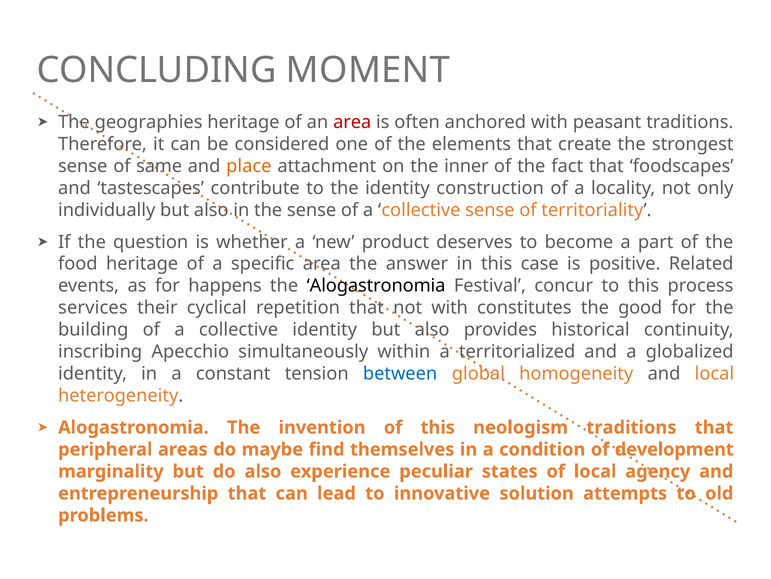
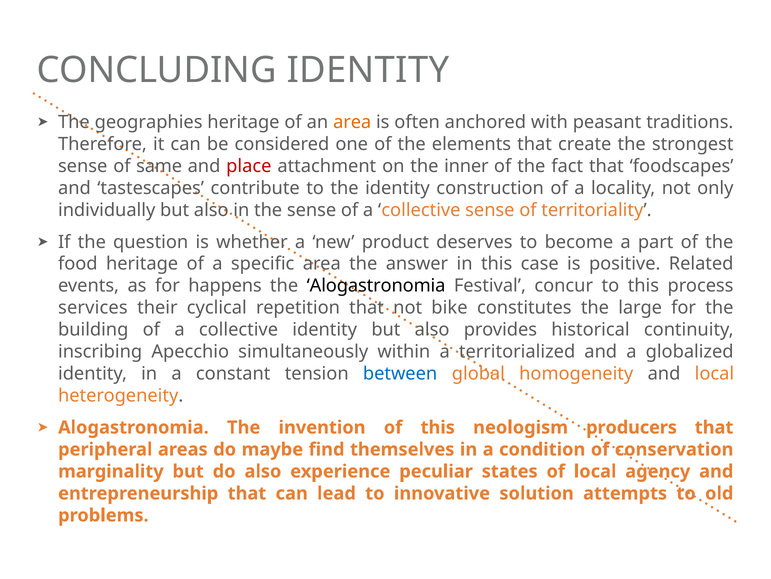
CONCLUDING MOMENT: MOMENT -> IDENTITY
area at (352, 122) colour: red -> orange
place colour: orange -> red
not with: with -> bike
good: good -> large
neologism traditions: traditions -> producers
development: development -> conservation
